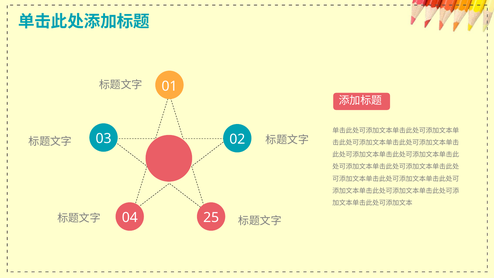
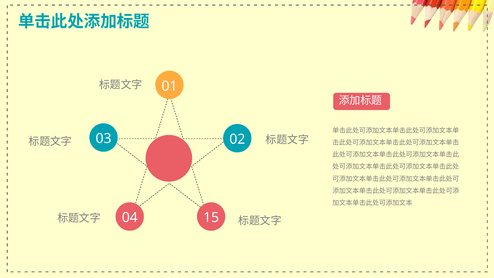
25: 25 -> 15
